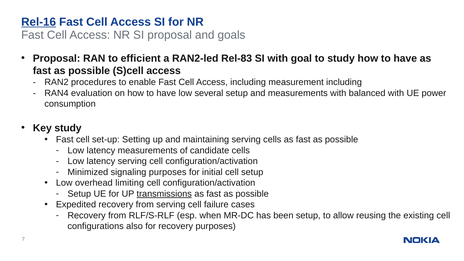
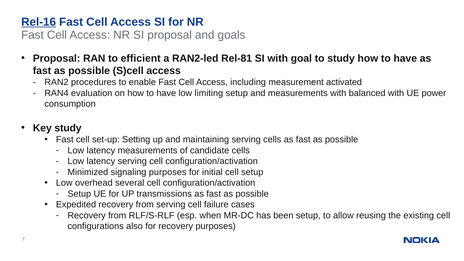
Rel-83: Rel-83 -> Rel-81
measurement including: including -> activated
several: several -> limiting
limiting: limiting -> several
transmissions underline: present -> none
